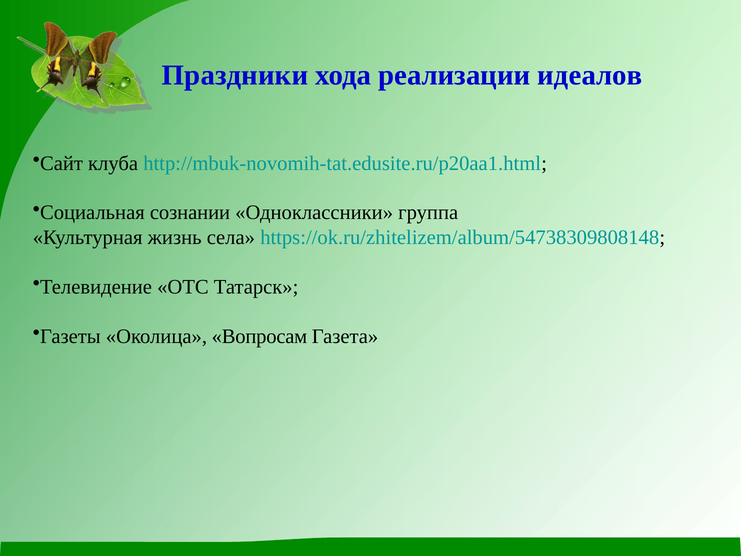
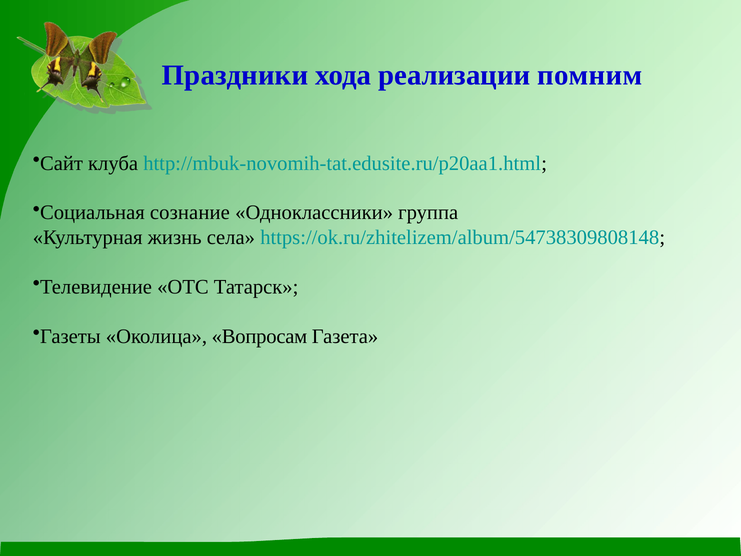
идеалов: идеалов -> помним
сознании: сознании -> сознание
